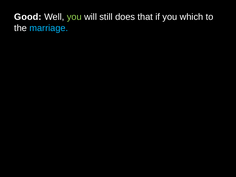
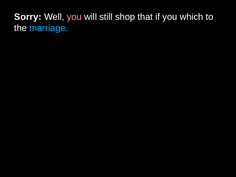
Good: Good -> Sorry
you at (74, 17) colour: light green -> pink
does: does -> shop
